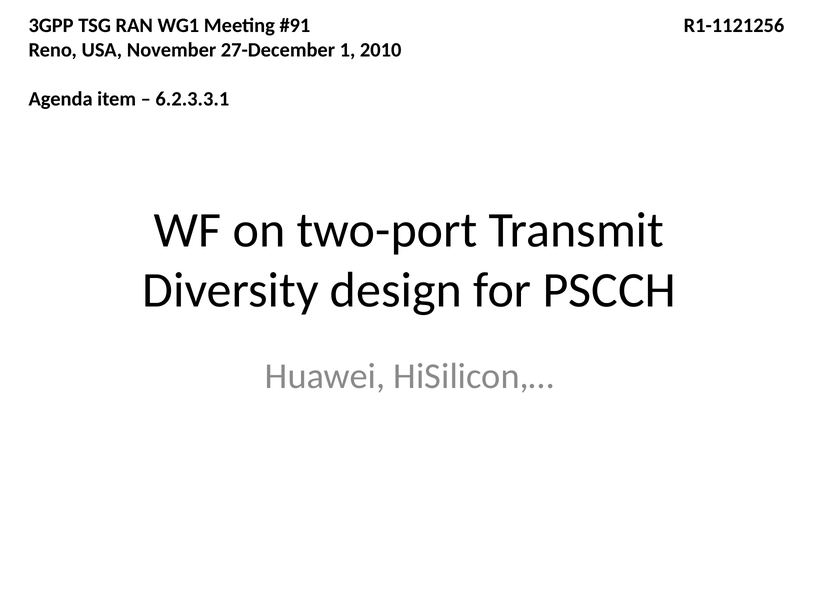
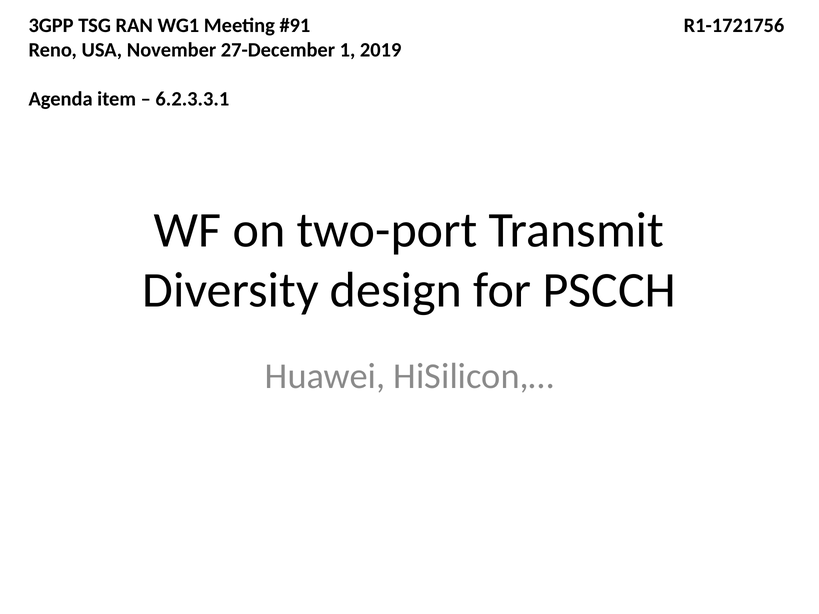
R1-1121256: R1-1121256 -> R1-1721756
2010: 2010 -> 2019
